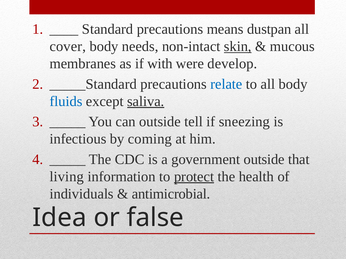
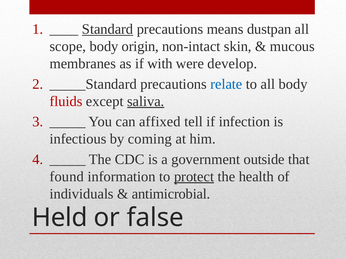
Standard underline: none -> present
cover: cover -> scope
needs: needs -> origin
skin underline: present -> none
fluids colour: blue -> red
can outside: outside -> affixed
sneezing: sneezing -> infection
living: living -> found
Idea: Idea -> Held
